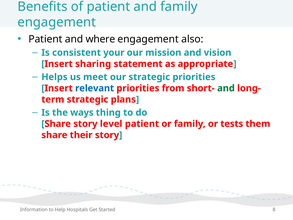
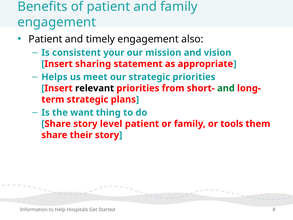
where: where -> timely
relevant colour: blue -> black
ways: ways -> want
tests: tests -> tools
